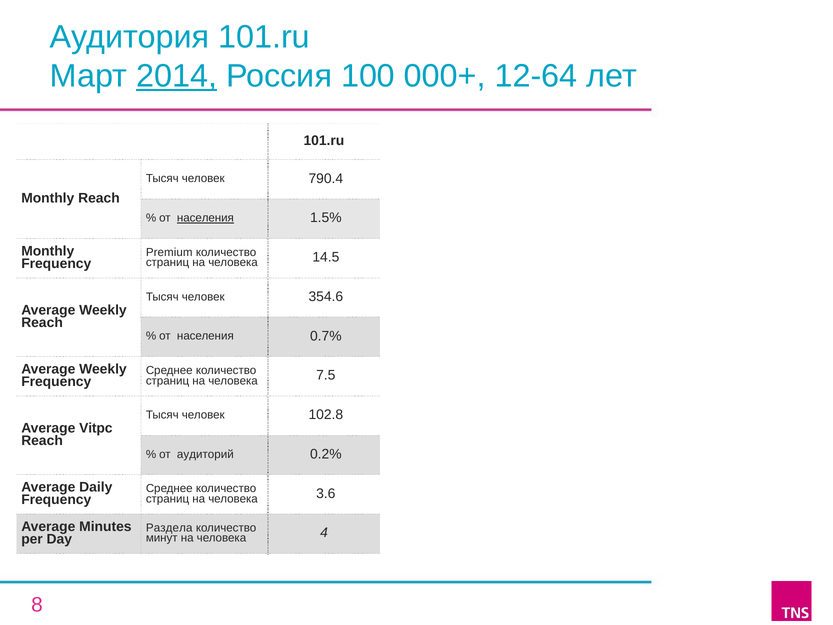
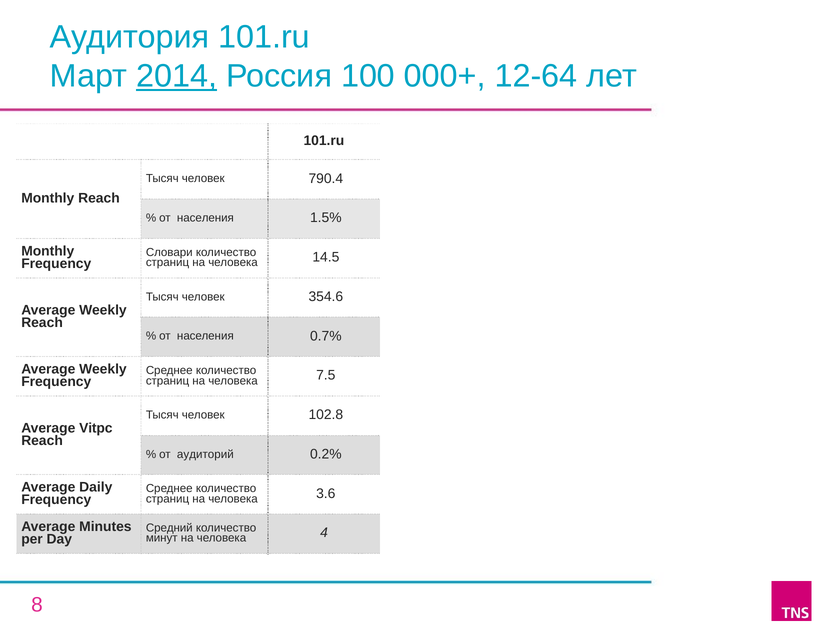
населения at (205, 218) underline: present -> none
Premium: Premium -> Словари
Раздела: Раздела -> Средний
